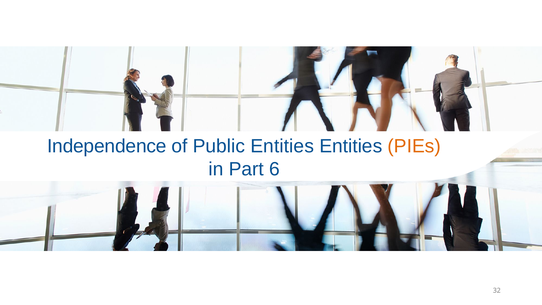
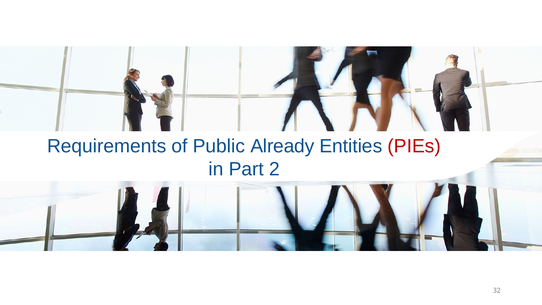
Independence: Independence -> Requirements
Public Entities: Entities -> Already
PIEs colour: orange -> red
6: 6 -> 2
